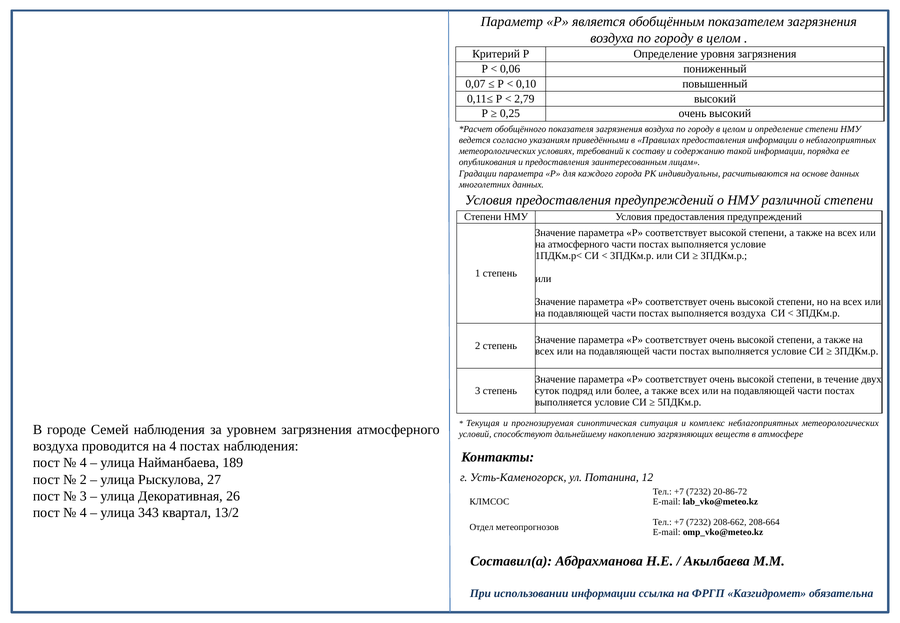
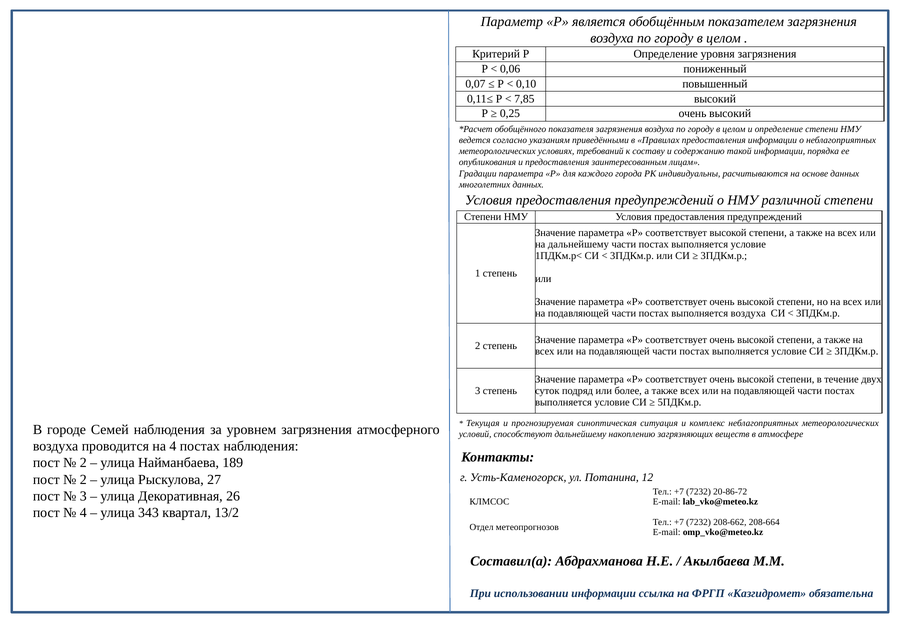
2,79: 2,79 -> 7,85
на атмосферного: атмосферного -> дальнейшему
4 at (83, 463): 4 -> 2
